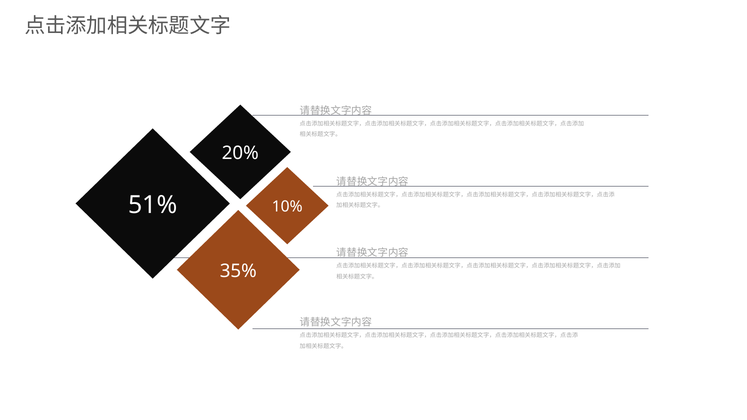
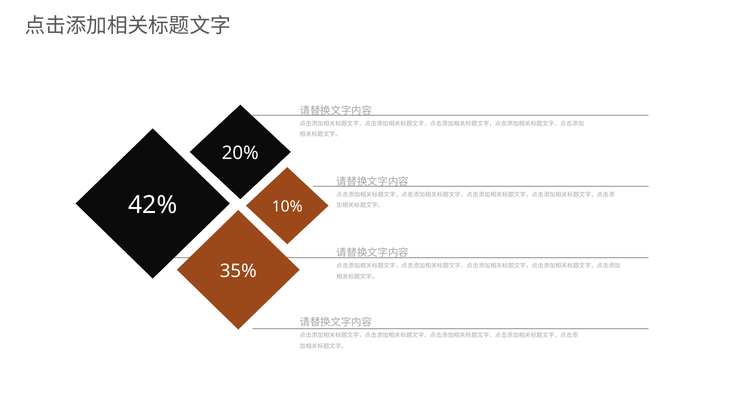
51%: 51% -> 42%
